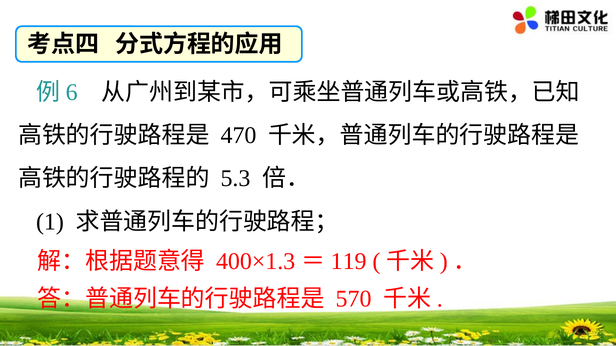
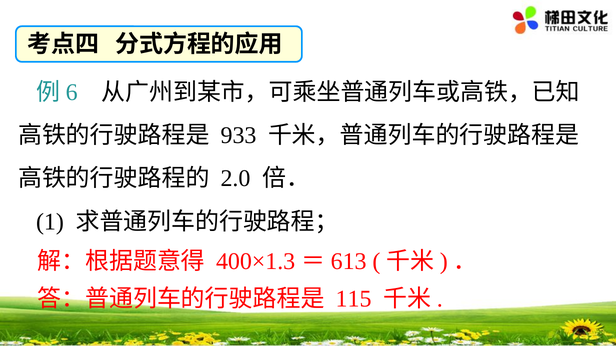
470: 470 -> 933
5.3: 5.3 -> 2.0
119: 119 -> 613
570: 570 -> 115
